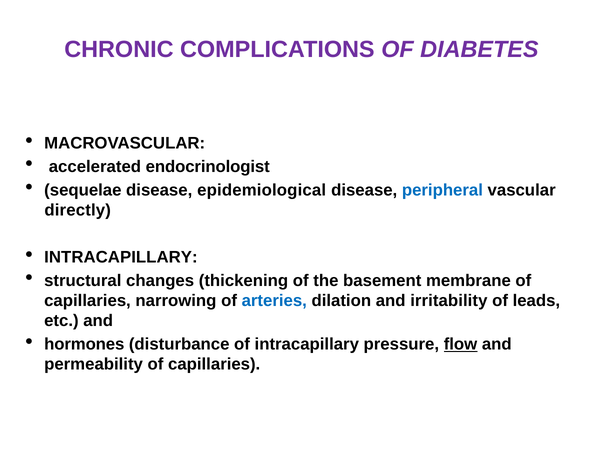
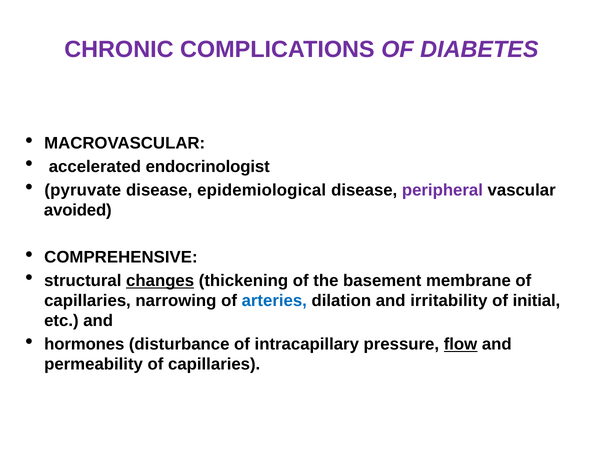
sequelae: sequelae -> pyruvate
peripheral colour: blue -> purple
directly: directly -> avoided
INTRACAPILLARY at (121, 257): INTRACAPILLARY -> COMPREHENSIVE
changes underline: none -> present
leads: leads -> initial
